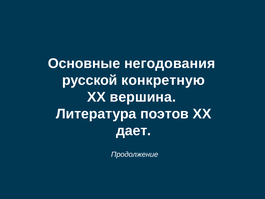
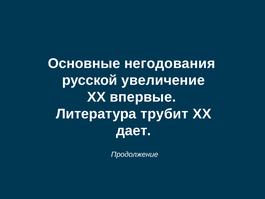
конкретную: конкретную -> увеличение
вершина: вершина -> впервые
поэтов: поэтов -> трубит
